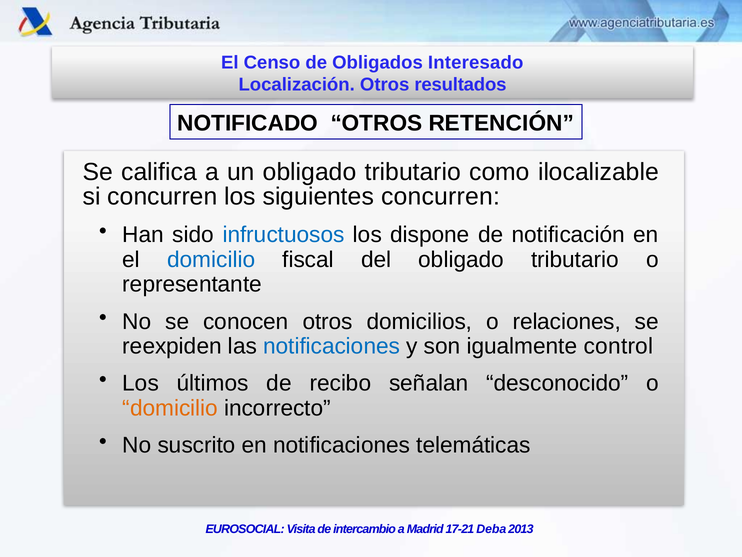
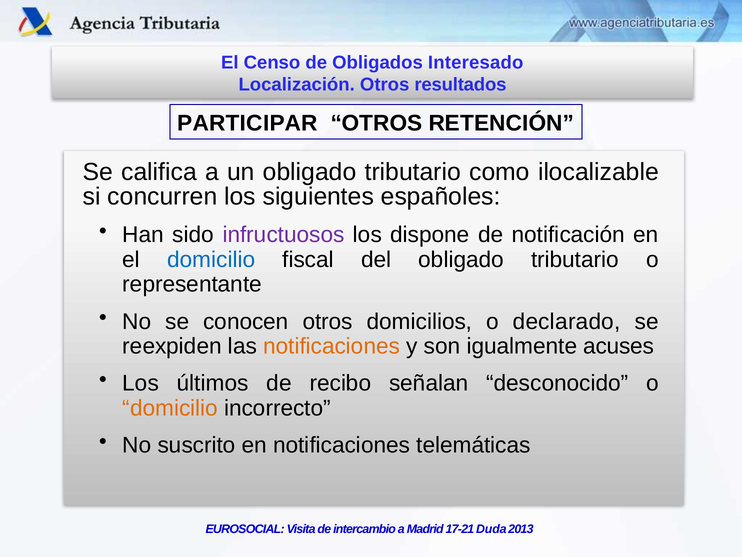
NOTIFICADO: NOTIFICADO -> PARTICIPAR
siguientes concurren: concurren -> españoles
infructuosos colour: blue -> purple
relaciones: relaciones -> declarado
notificaciones at (332, 346) colour: blue -> orange
control: control -> acuses
Deba: Deba -> Duda
